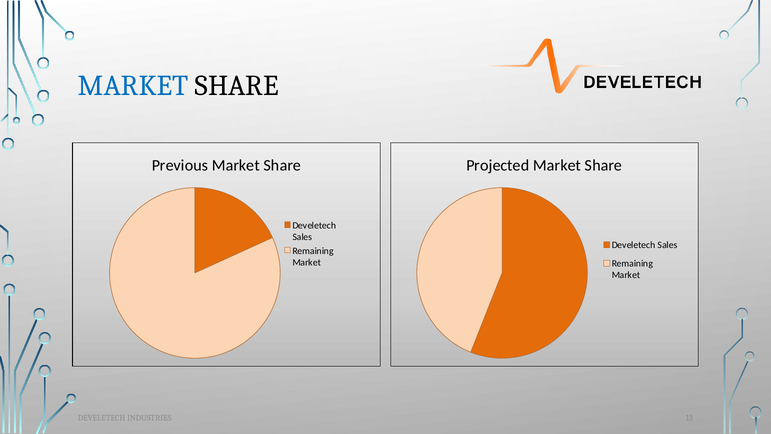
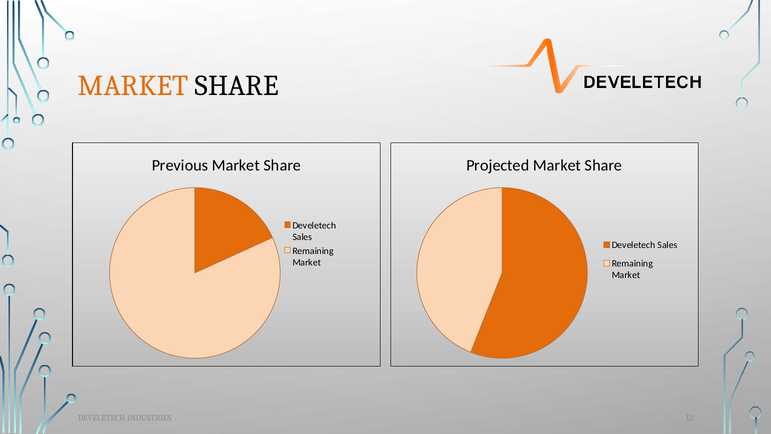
MARKET at (133, 86) colour: blue -> orange
